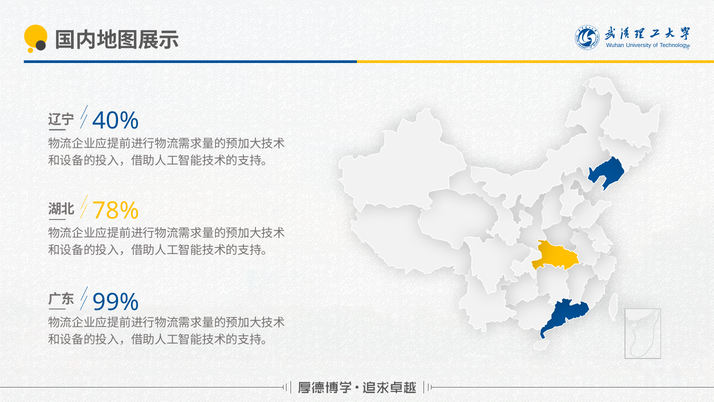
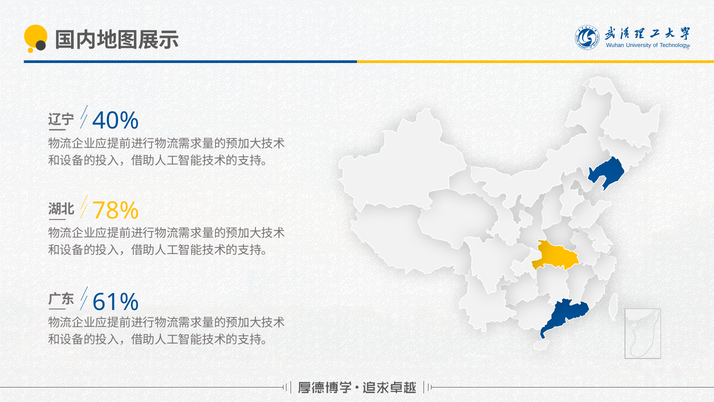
99%: 99% -> 61%
